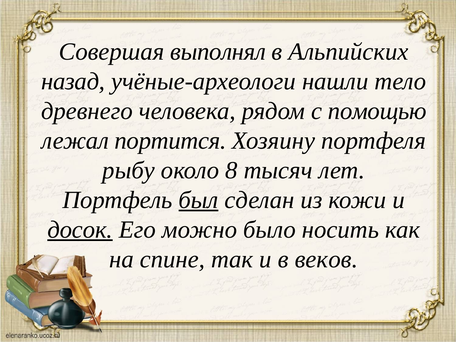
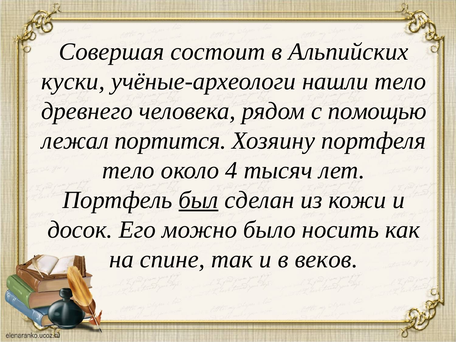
выполнял: выполнял -> состоит
назад: назад -> куски
рыбу at (129, 170): рыбу -> тело
8: 8 -> 4
досок underline: present -> none
